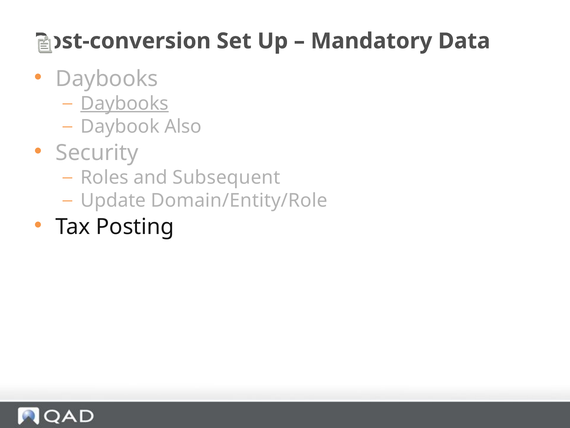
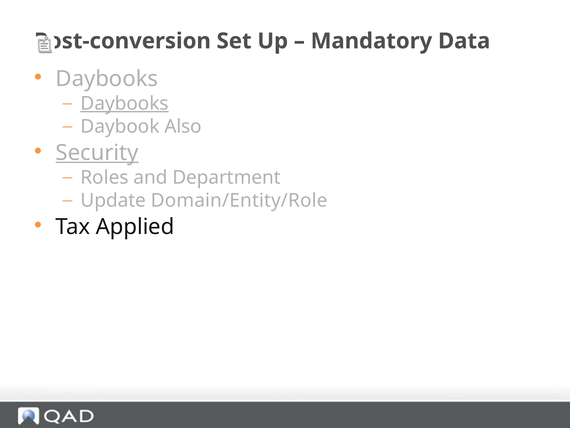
Security underline: none -> present
Subsequent: Subsequent -> Department
Posting: Posting -> Applied
